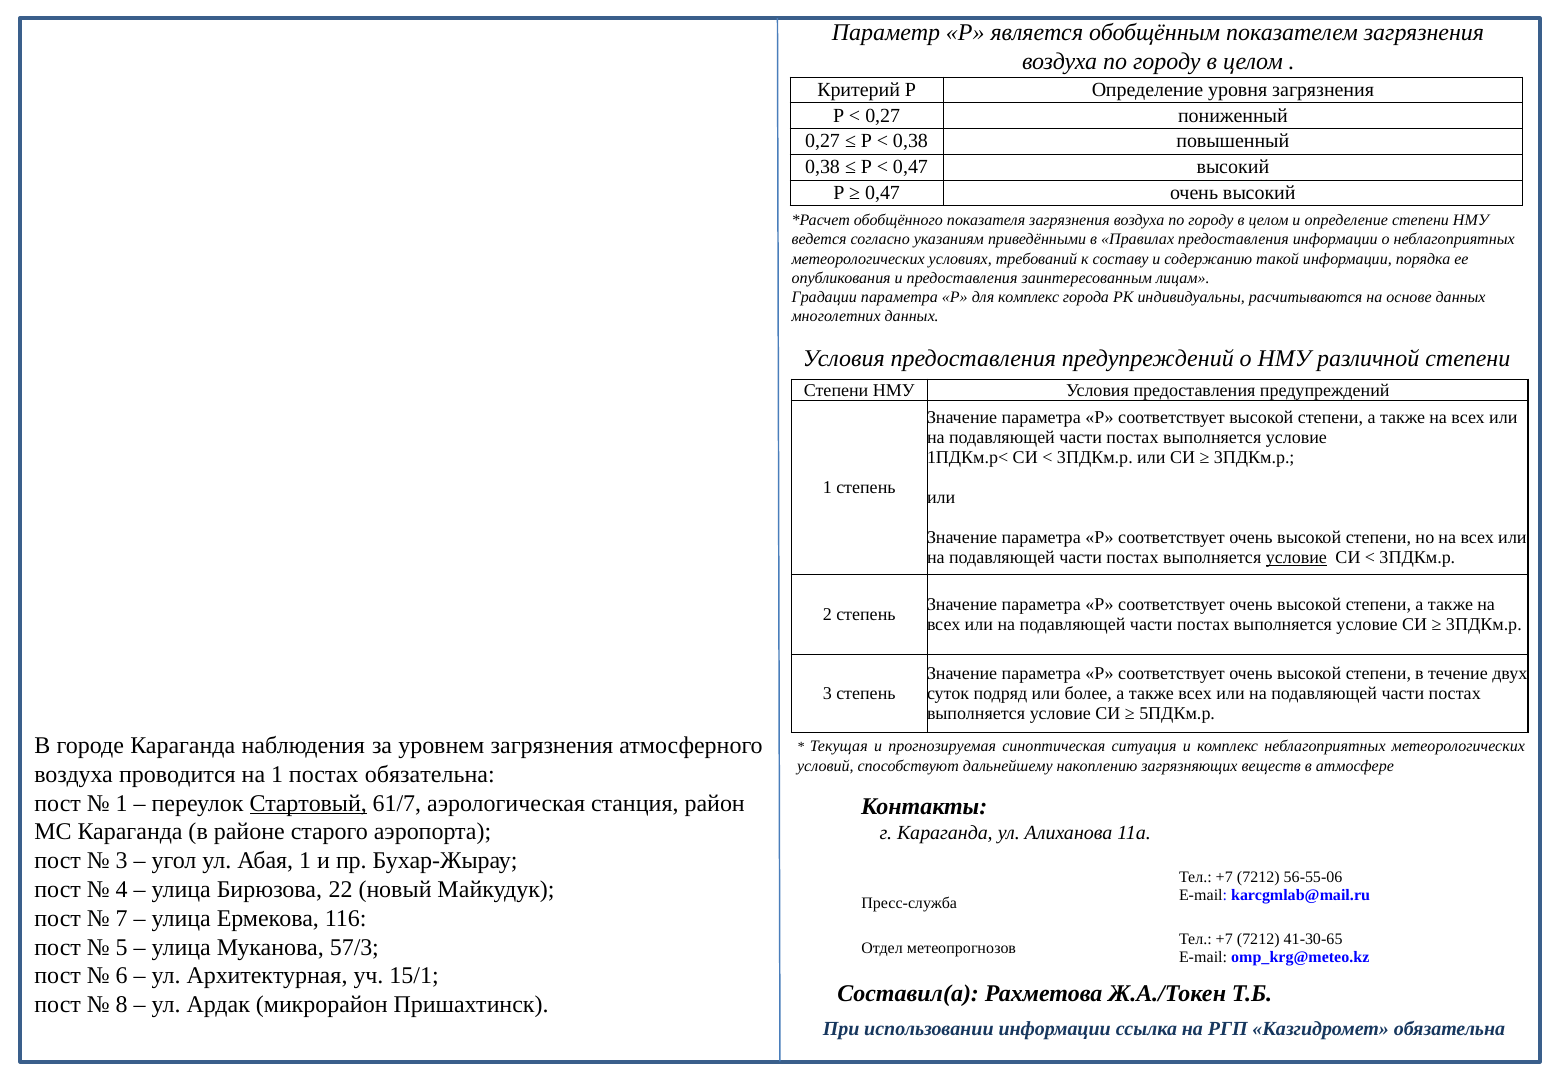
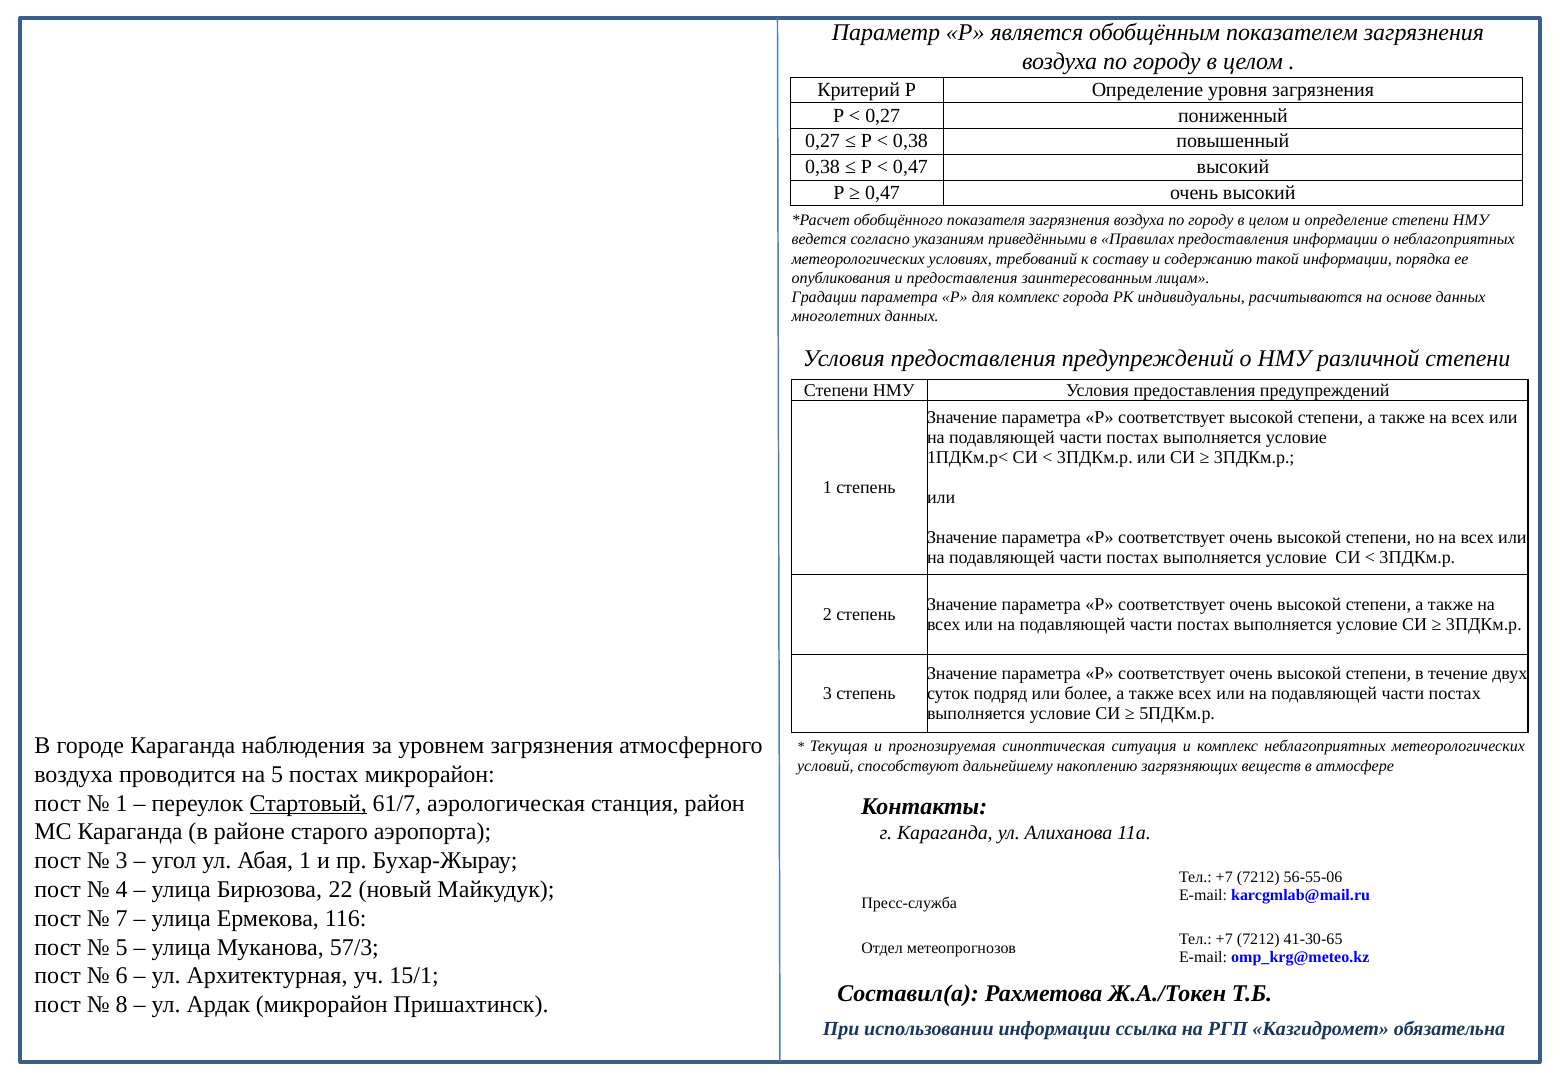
условие at (1296, 558) underline: present -> none
на 1: 1 -> 5
постах обязательна: обязательна -> микрорайон
